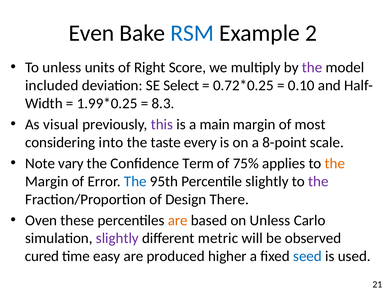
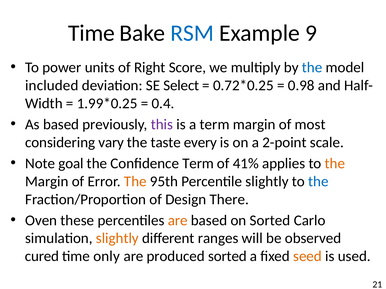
Even at (91, 33): Even -> Time
2: 2 -> 9
To unless: unless -> power
the at (312, 67) colour: purple -> blue
0.10: 0.10 -> 0.98
8.3: 8.3 -> 0.4
As visual: visual -> based
a main: main -> term
into: into -> vary
8-point: 8-point -> 2-point
vary: vary -> goal
75%: 75% -> 41%
The at (135, 182) colour: blue -> orange
the at (318, 182) colour: purple -> blue
on Unless: Unless -> Sorted
slightly at (117, 239) colour: purple -> orange
metric: metric -> ranges
easy: easy -> only
produced higher: higher -> sorted
seed colour: blue -> orange
